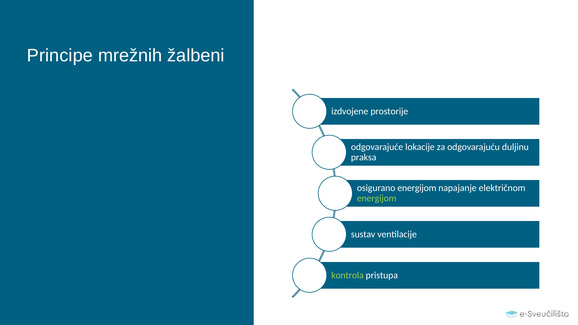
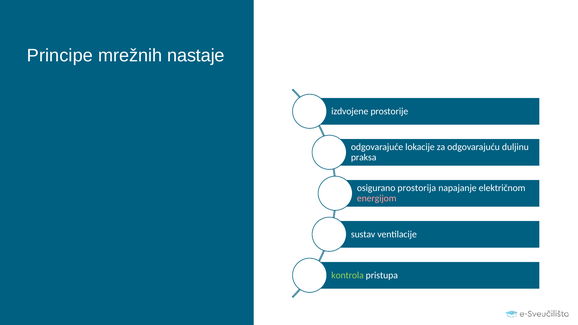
žalbeni: žalbeni -> nastaje
osigurano energijom: energijom -> prostorija
energijom at (377, 198) colour: light green -> pink
